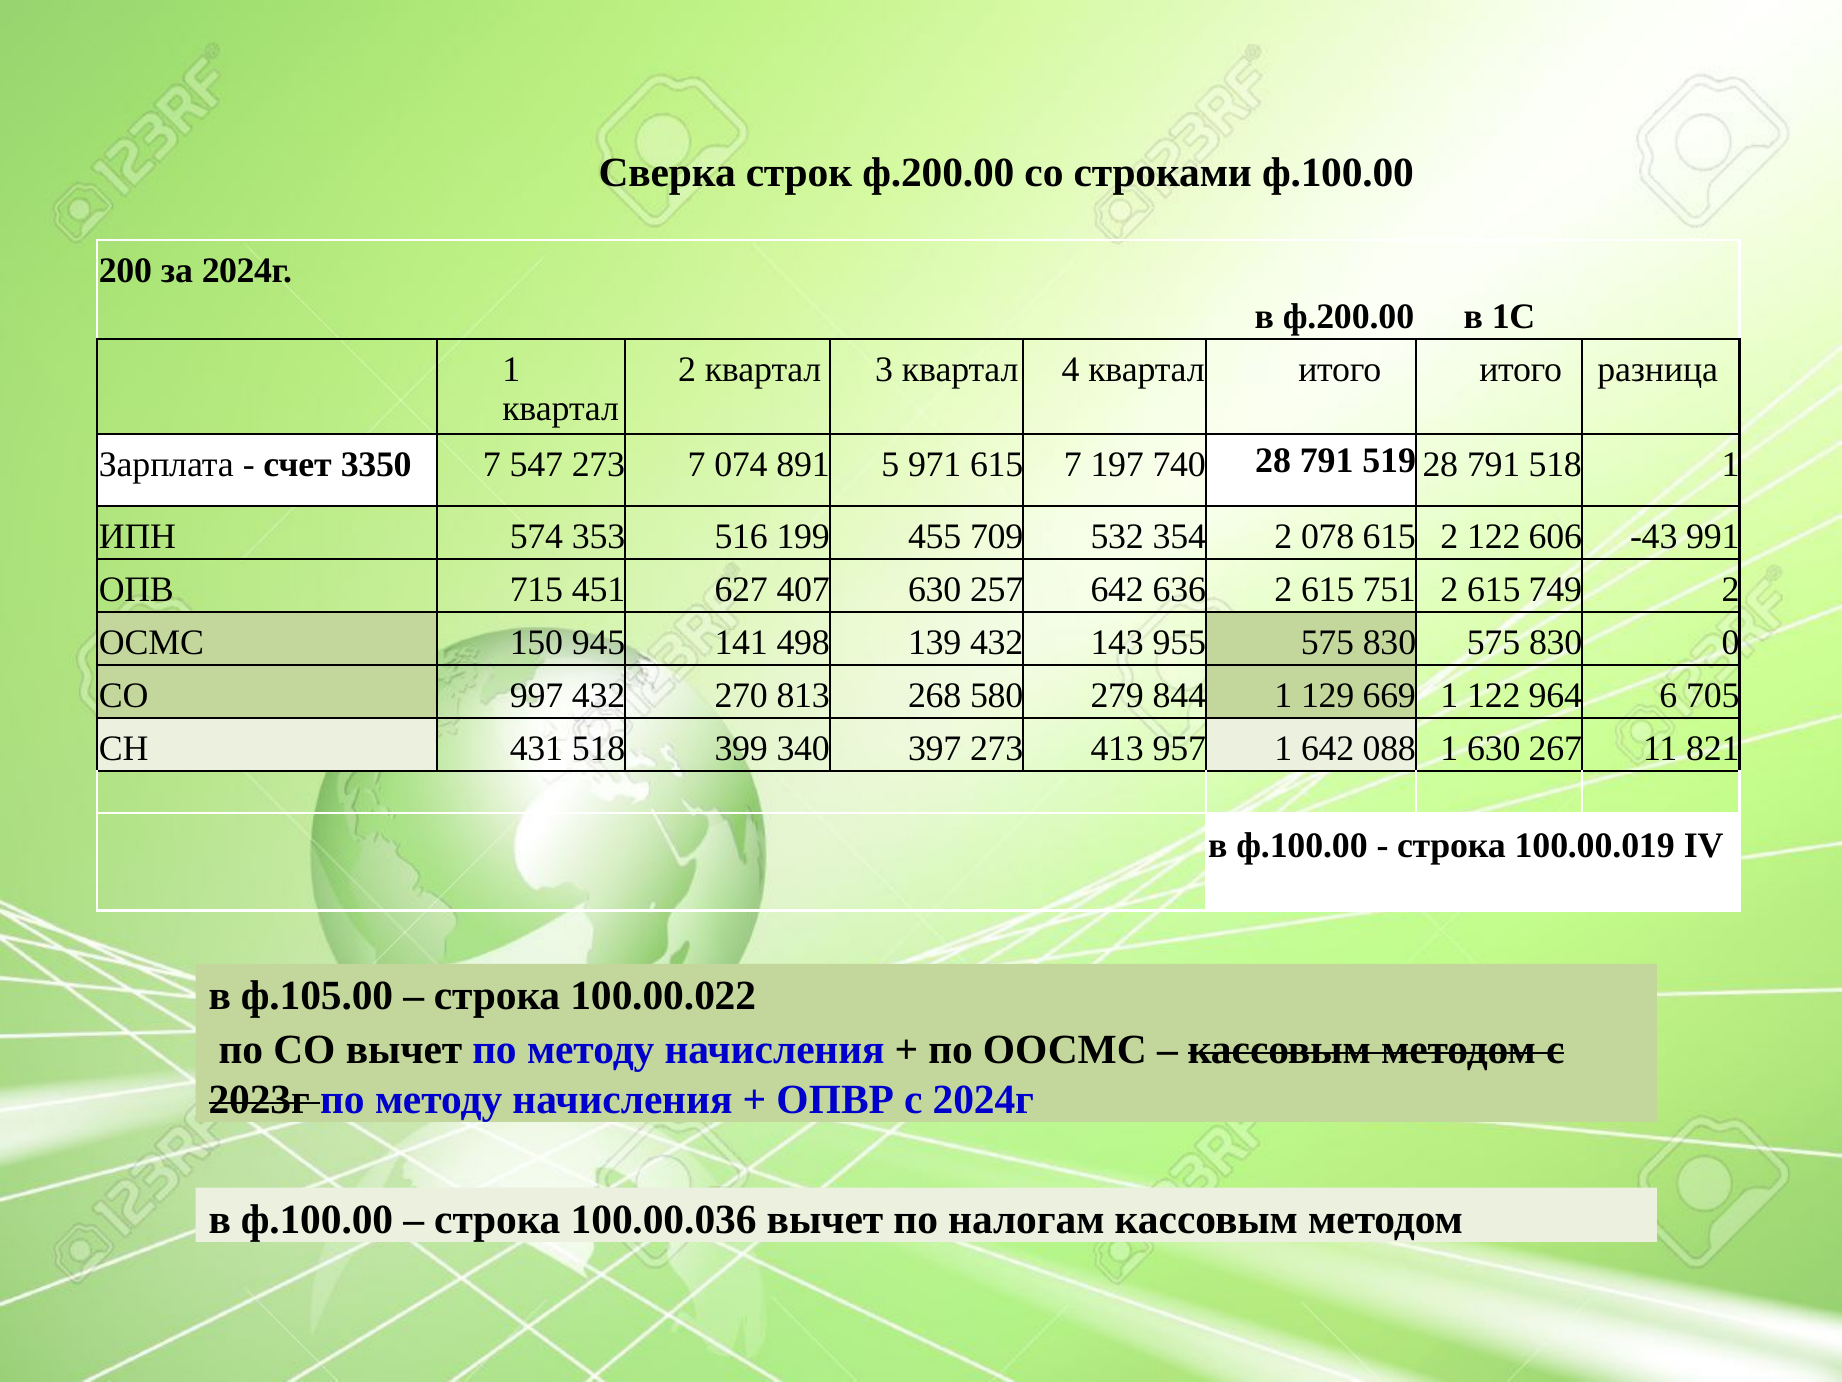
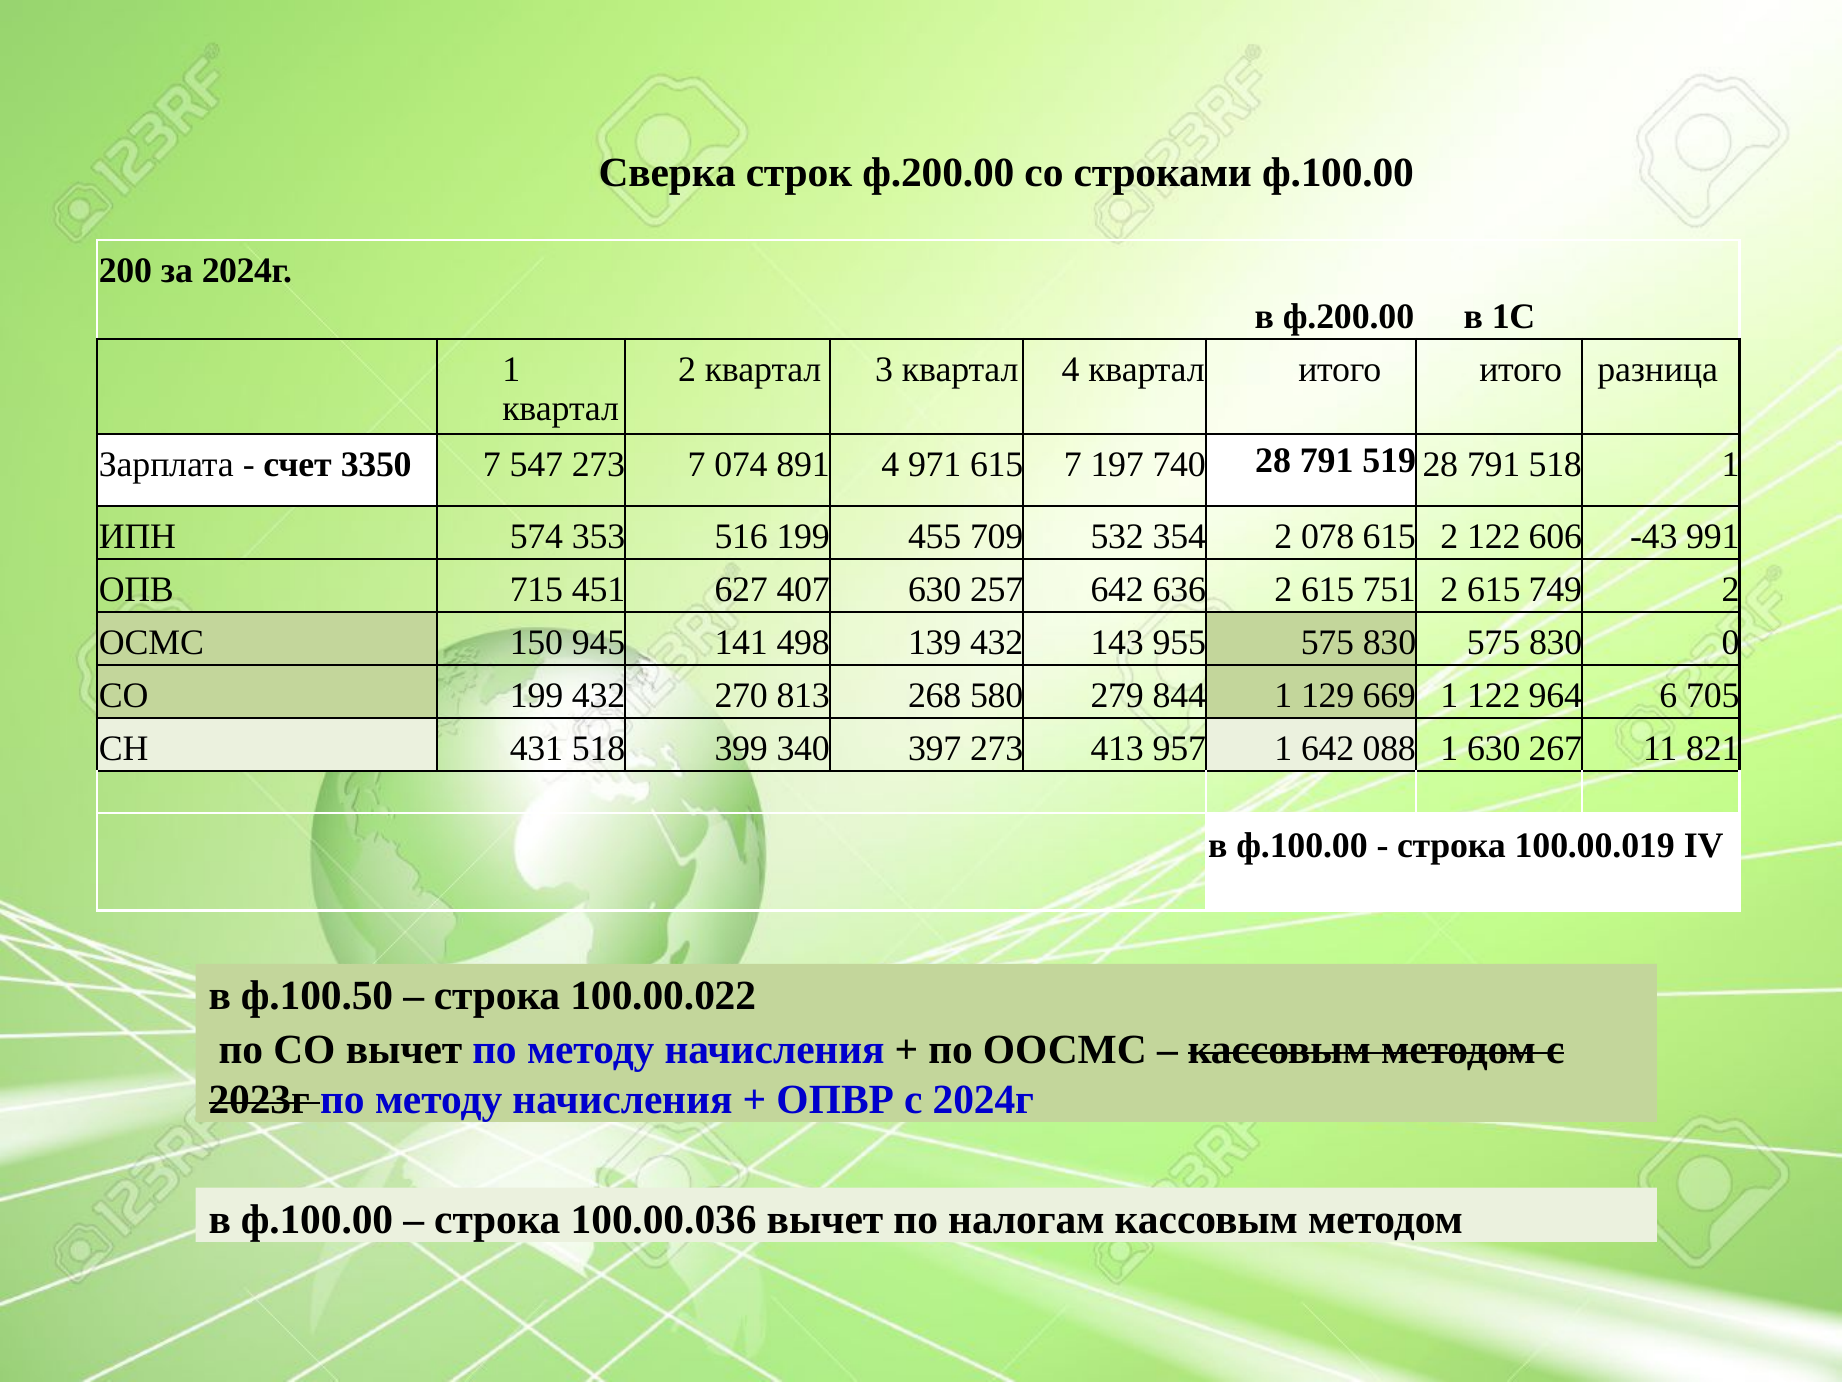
891 5: 5 -> 4
СО 997: 997 -> 199
ф.105.00: ф.105.00 -> ф.100.50
